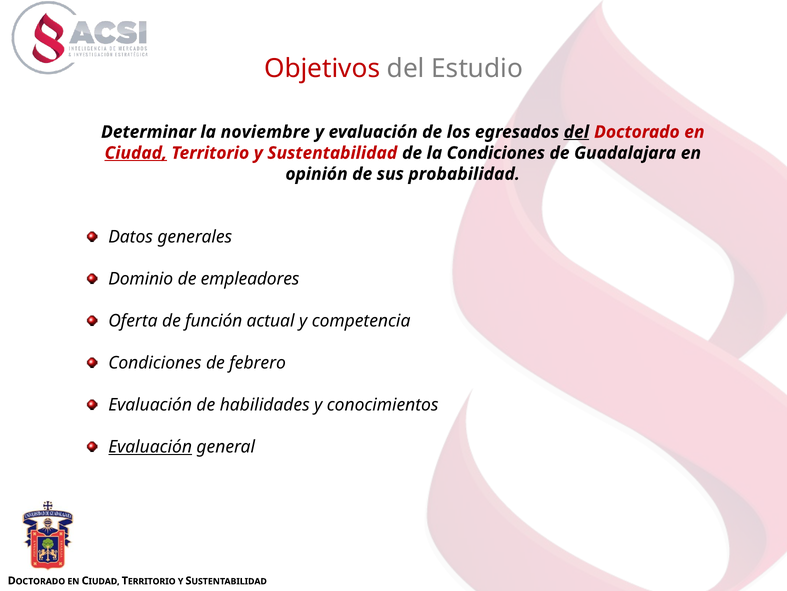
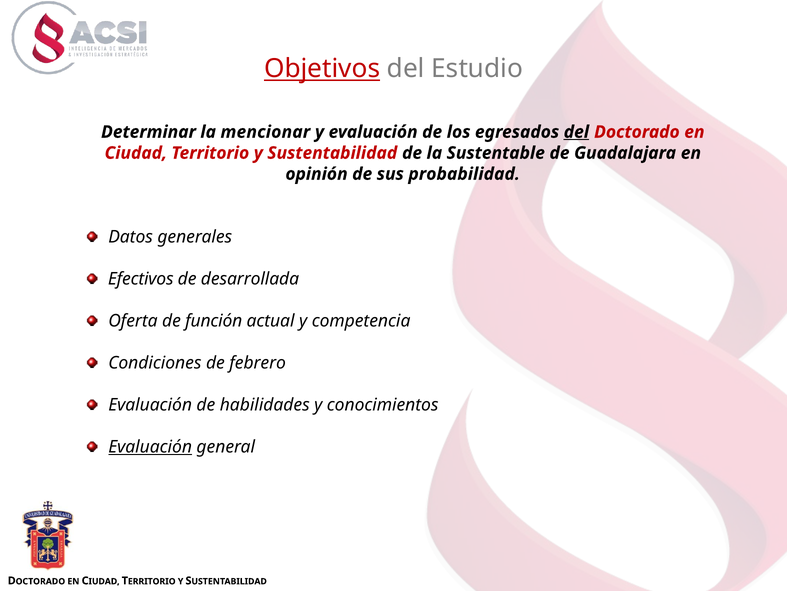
Objetivos underline: none -> present
noviembre: noviembre -> mencionar
Ciudad at (136, 153) underline: present -> none
la Condiciones: Condiciones -> Sustentable
Dominio: Dominio -> Efectivos
empleadores: empleadores -> desarrollada
